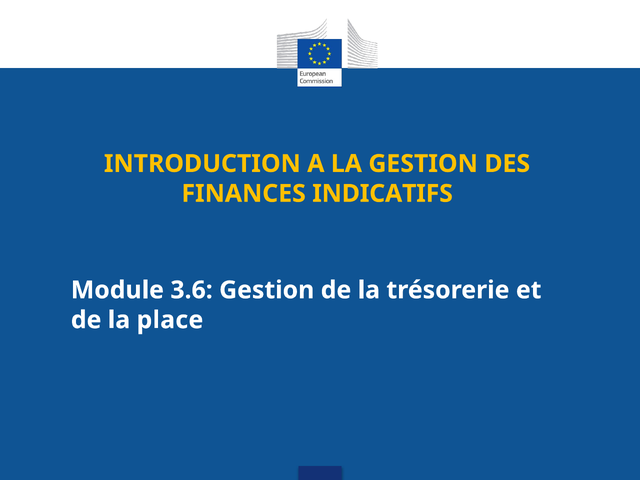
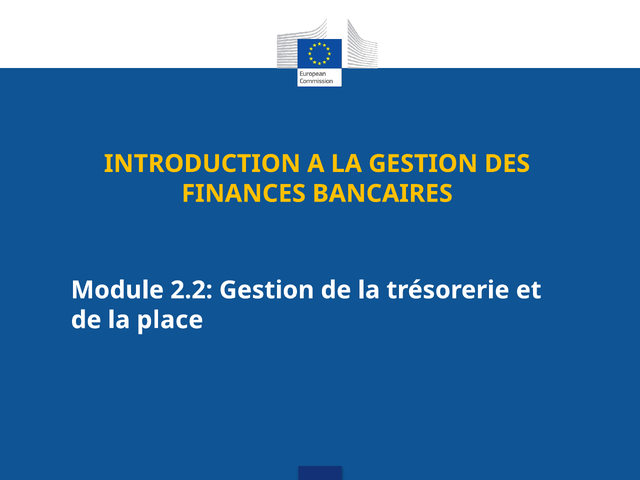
INDICATIFS: INDICATIFS -> BANCAIRES
3.6: 3.6 -> 2.2
